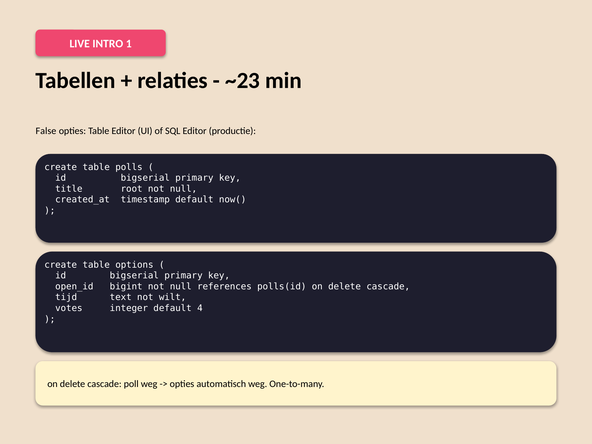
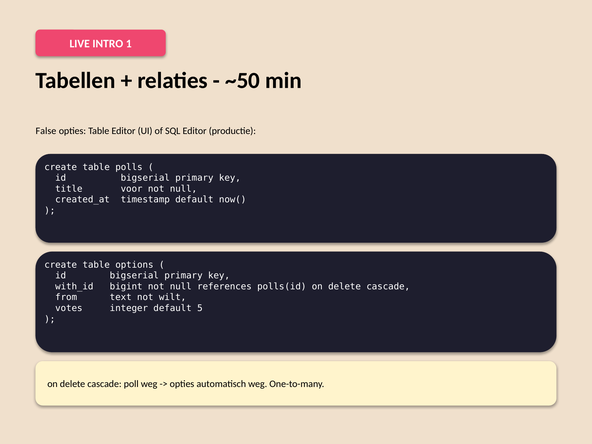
~23: ~23 -> ~50
root: root -> voor
open_id: open_id -> with_id
tijd: tijd -> from
4: 4 -> 5
